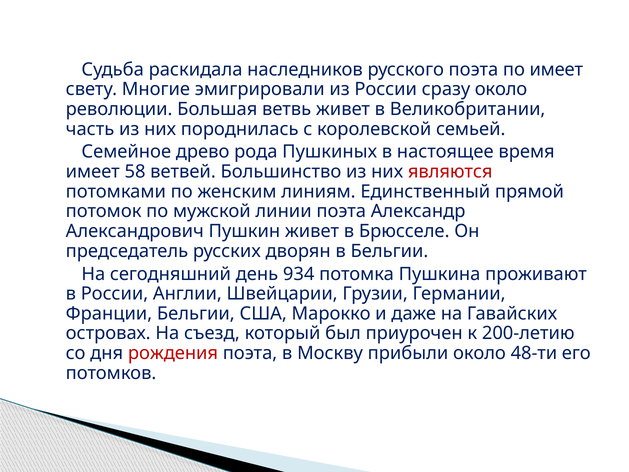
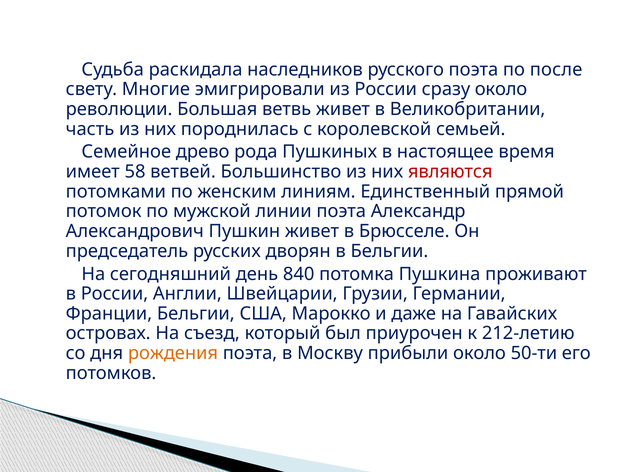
по имеет: имеет -> после
934: 934 -> 840
200-летию: 200-летию -> 212-летию
рождения colour: red -> orange
48-ти: 48-ти -> 50-ти
